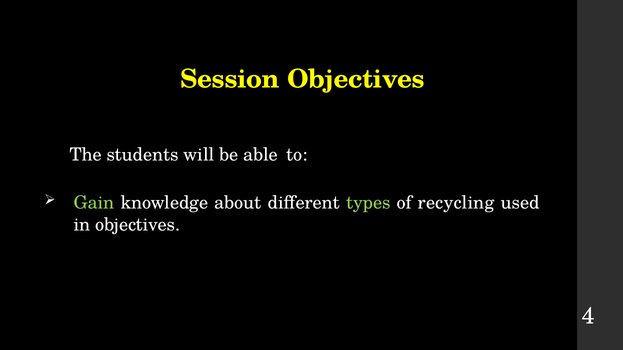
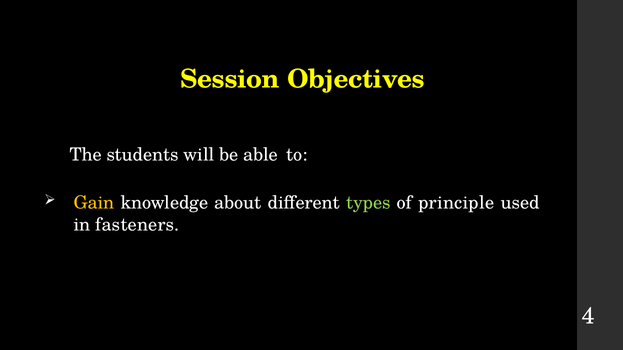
Gain colour: light green -> yellow
recycling: recycling -> principle
in objectives: objectives -> fasteners
